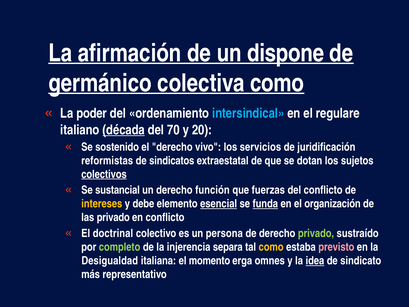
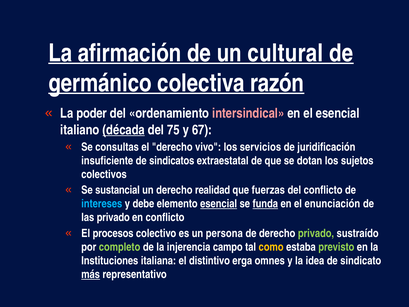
dispone: dispone -> cultural
colectiva como: como -> razón
intersindical colour: light blue -> pink
el regulare: regulare -> esencial
70: 70 -> 75
20: 20 -> 67
sostenido: sostenido -> consultas
reformistas: reformistas -> insuficiente
colectivos underline: present -> none
función: función -> realidad
intereses colour: yellow -> light blue
organización: organización -> enunciación
doctrinal: doctrinal -> procesos
separa: separa -> campo
previsto colour: pink -> light green
Desigualdad: Desigualdad -> Instituciones
momento: momento -> distintivo
idea underline: present -> none
más underline: none -> present
